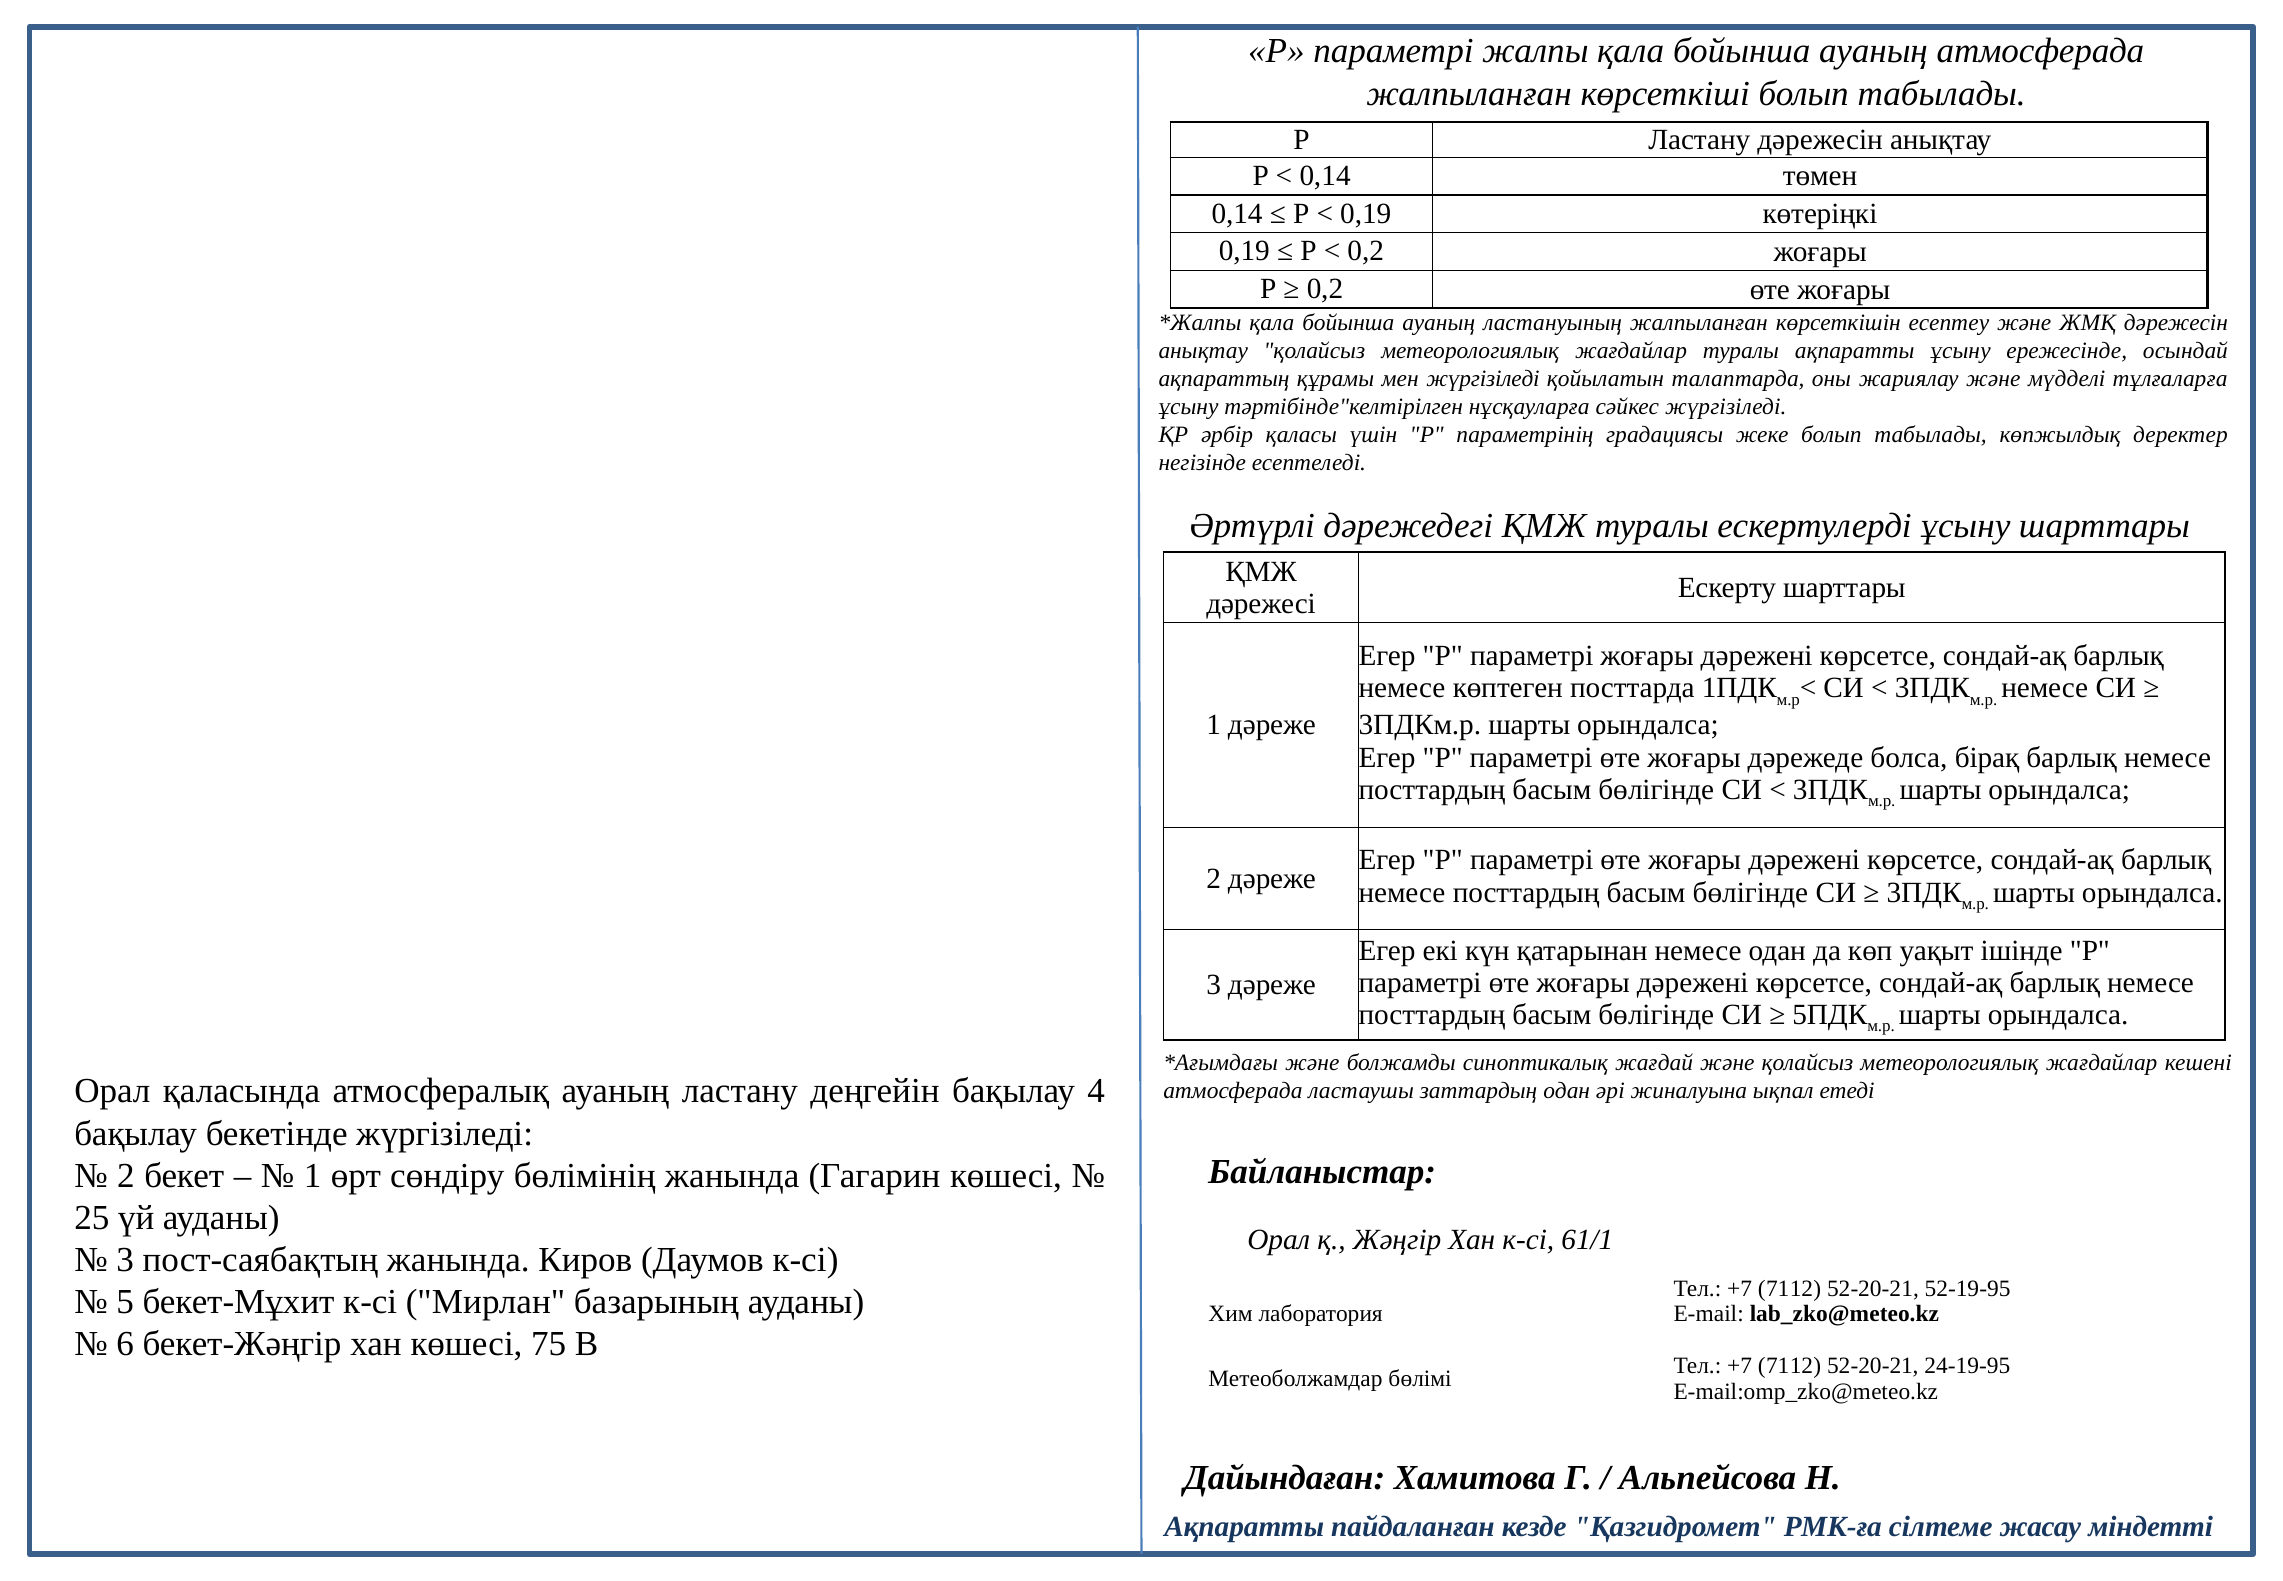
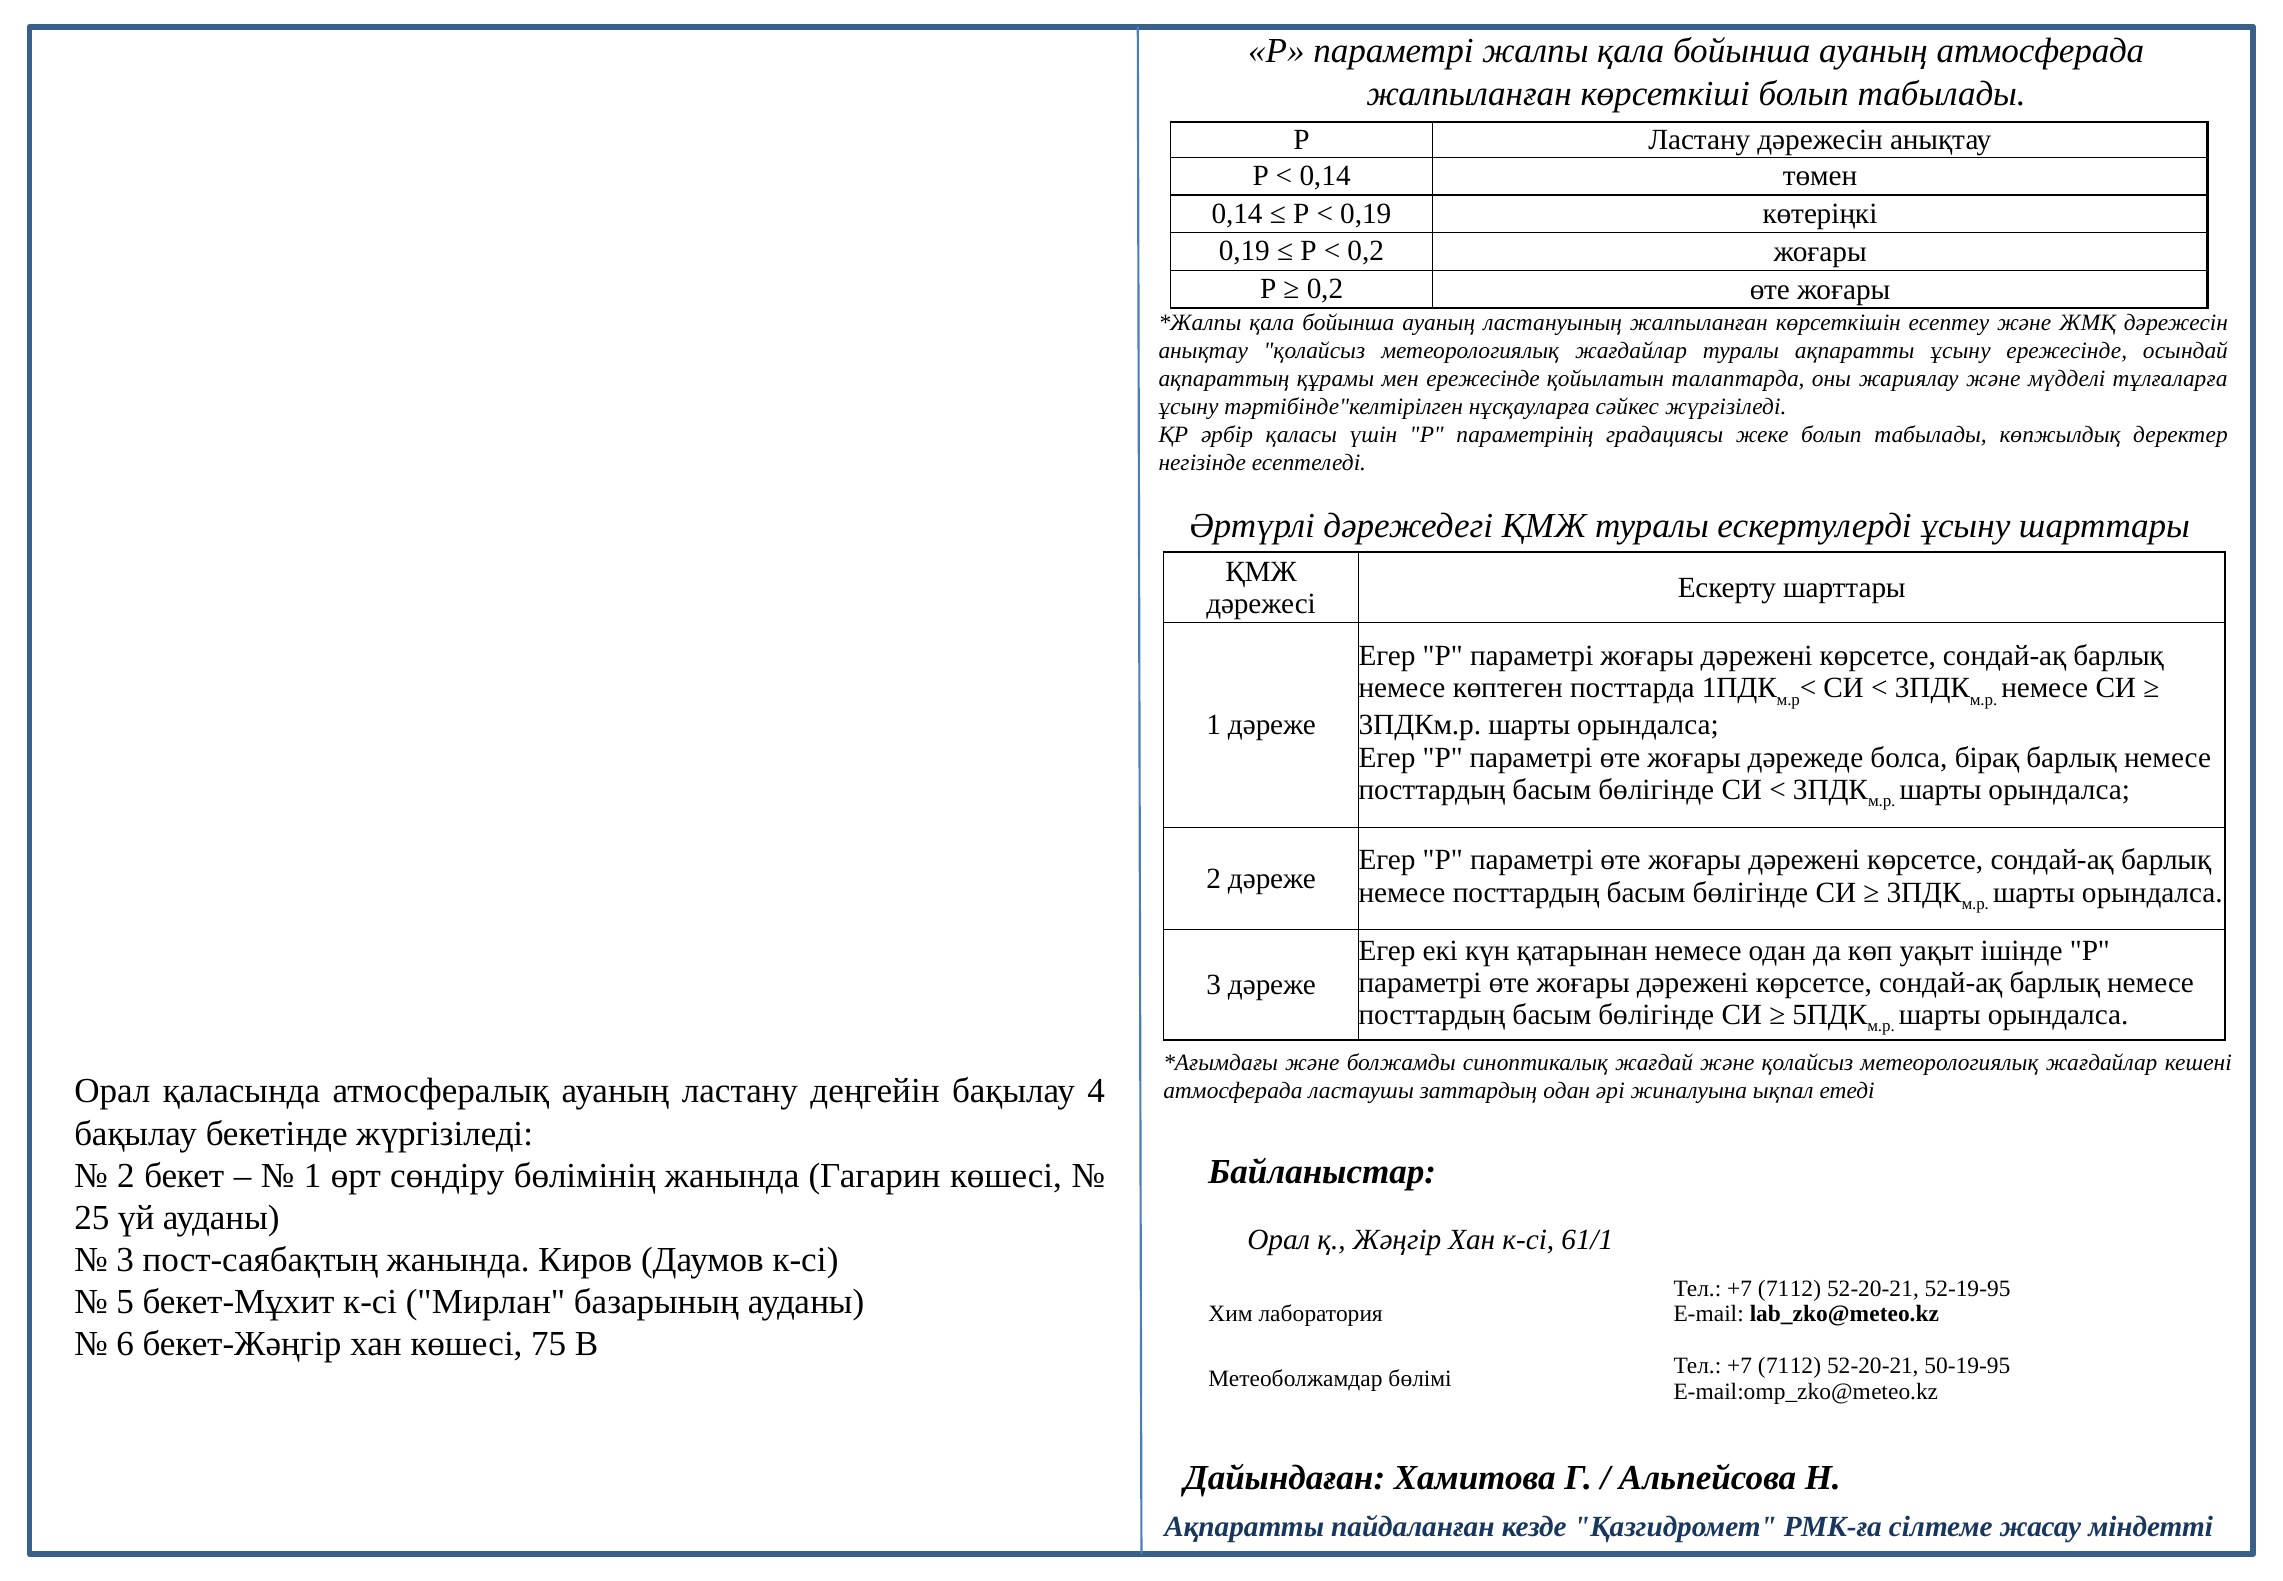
мен жүргізіледі: жүргізіледі -> ережесінде
24-19-95: 24-19-95 -> 50-19-95
